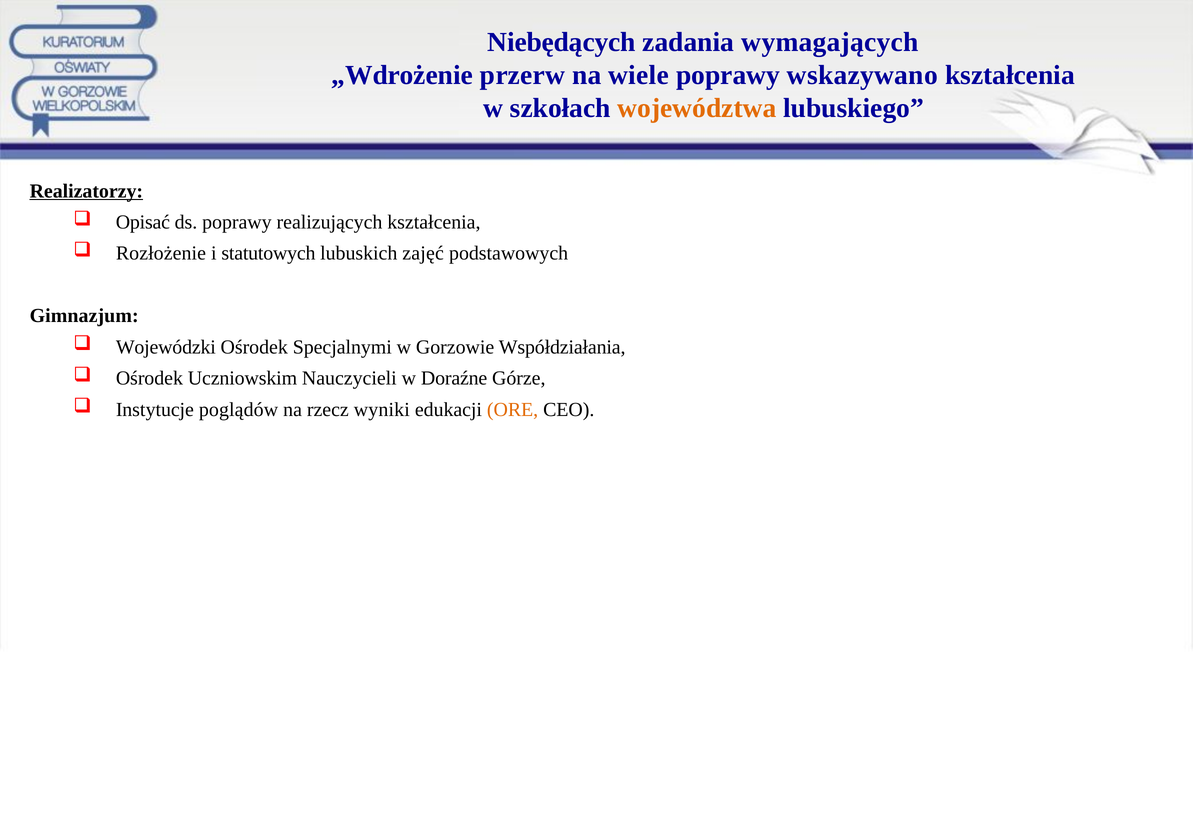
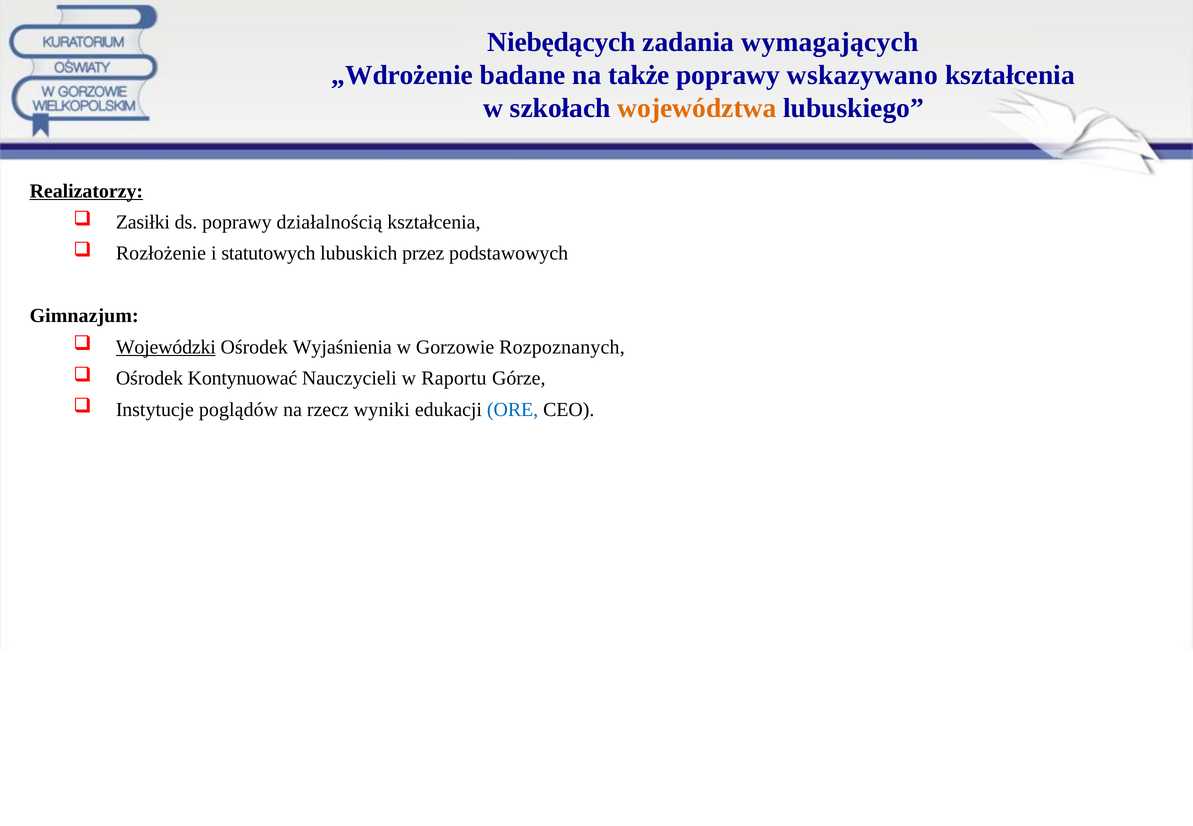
przerw: przerw -> badane
wiele: wiele -> także
Opisać: Opisać -> Zasiłki
realizujących: realizujących -> działalnością
zajęć: zajęć -> przez
Wojewódzki underline: none -> present
Specjalnymi: Specjalnymi -> Wyjaśnienia
Współdziałania: Współdziałania -> Rozpoznanych
Uczniowskim: Uczniowskim -> Kontynuować
Doraźne: Doraźne -> Raportu
ORE colour: orange -> blue
